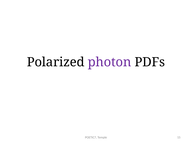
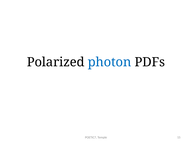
photon colour: purple -> blue
